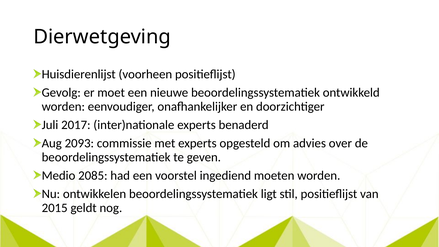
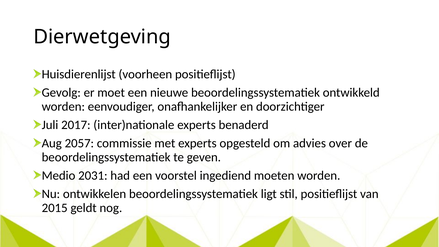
2093: 2093 -> 2057
2085: 2085 -> 2031
